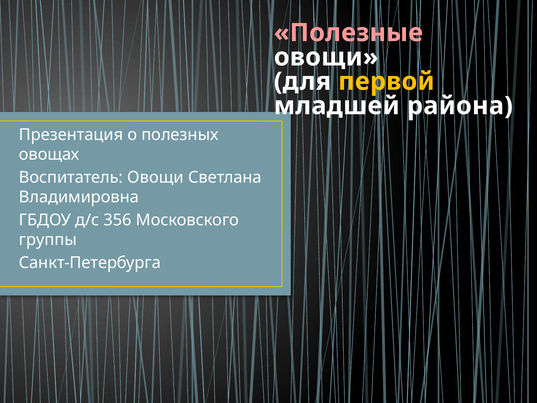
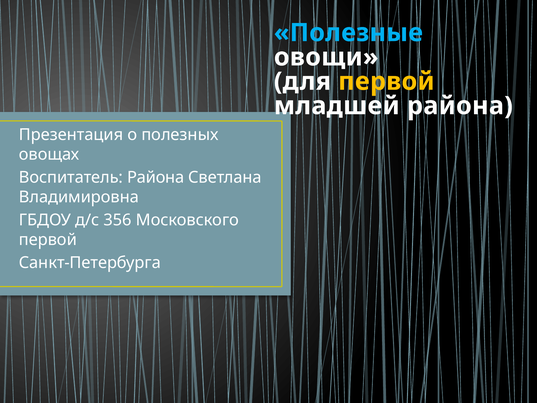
Полезные colour: pink -> light blue
Воспитатель Овощи: Овощи -> Района
группы at (48, 240): группы -> первой
